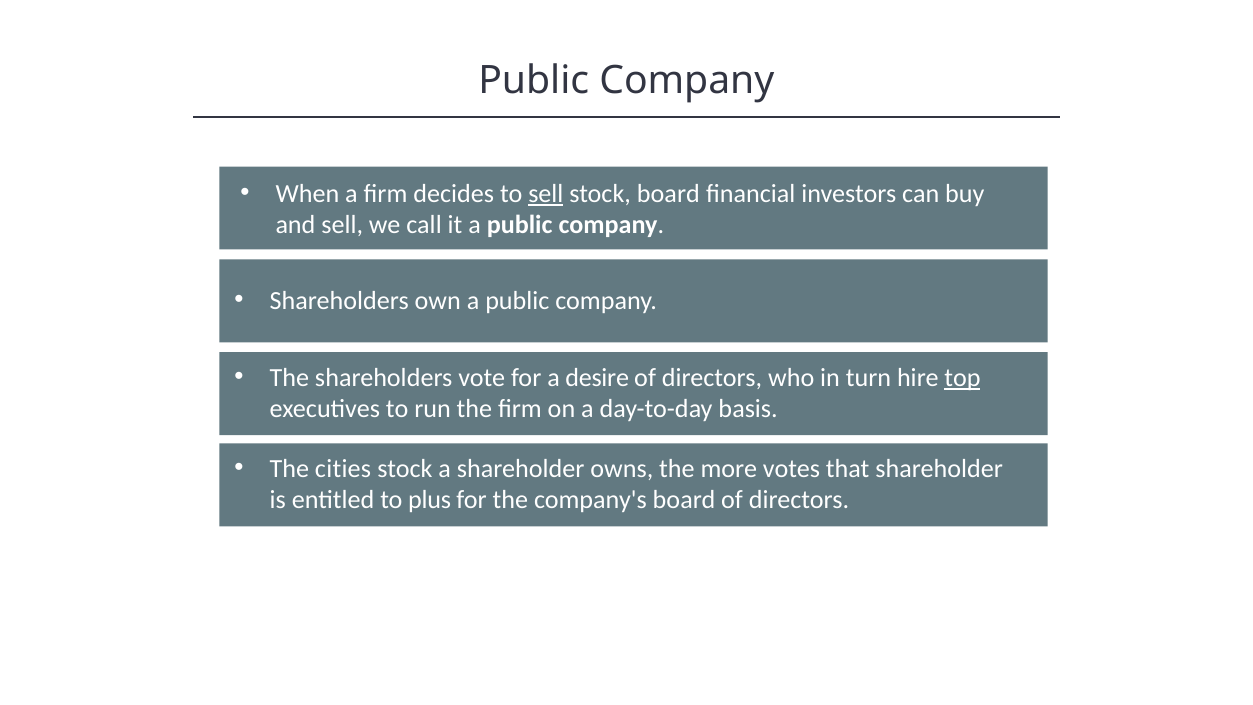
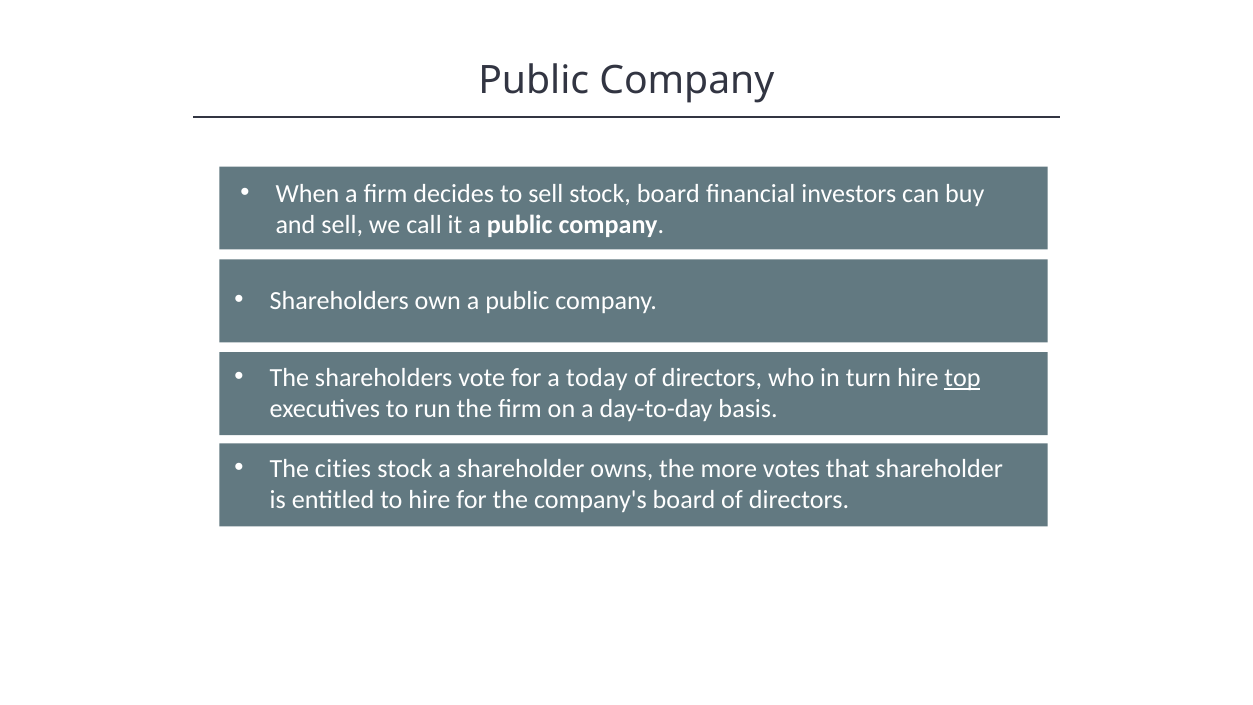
sell at (546, 194) underline: present -> none
desire: desire -> today
to plus: plus -> hire
